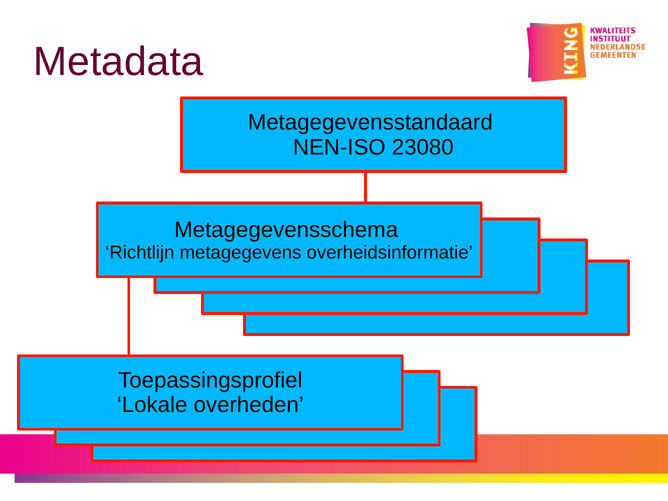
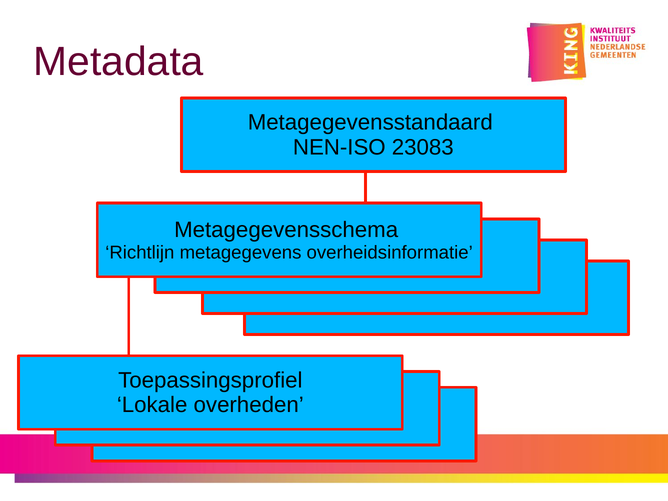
23080: 23080 -> 23083
